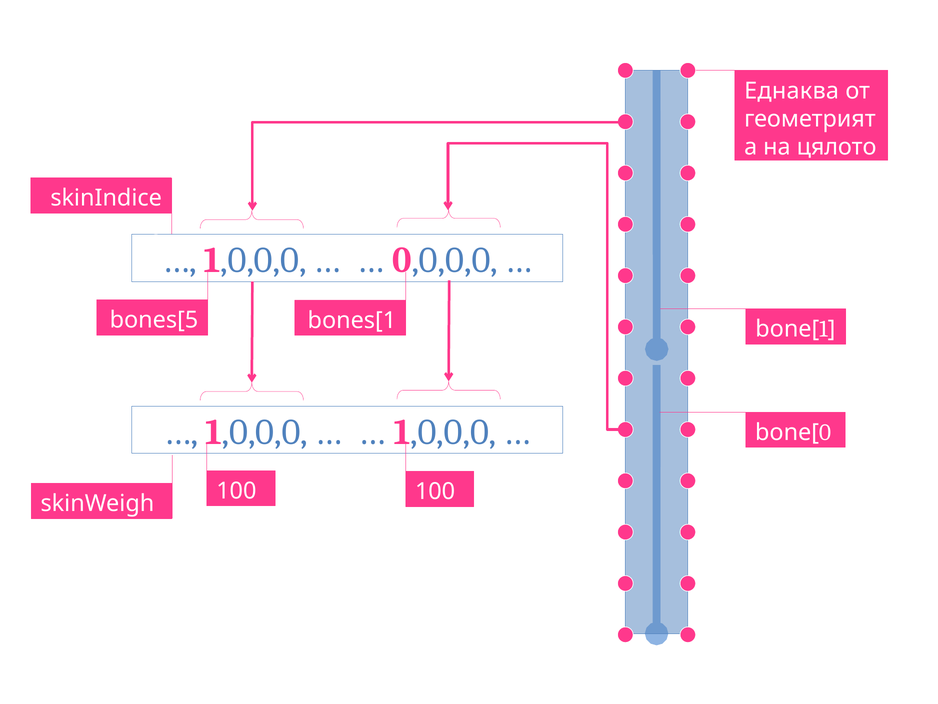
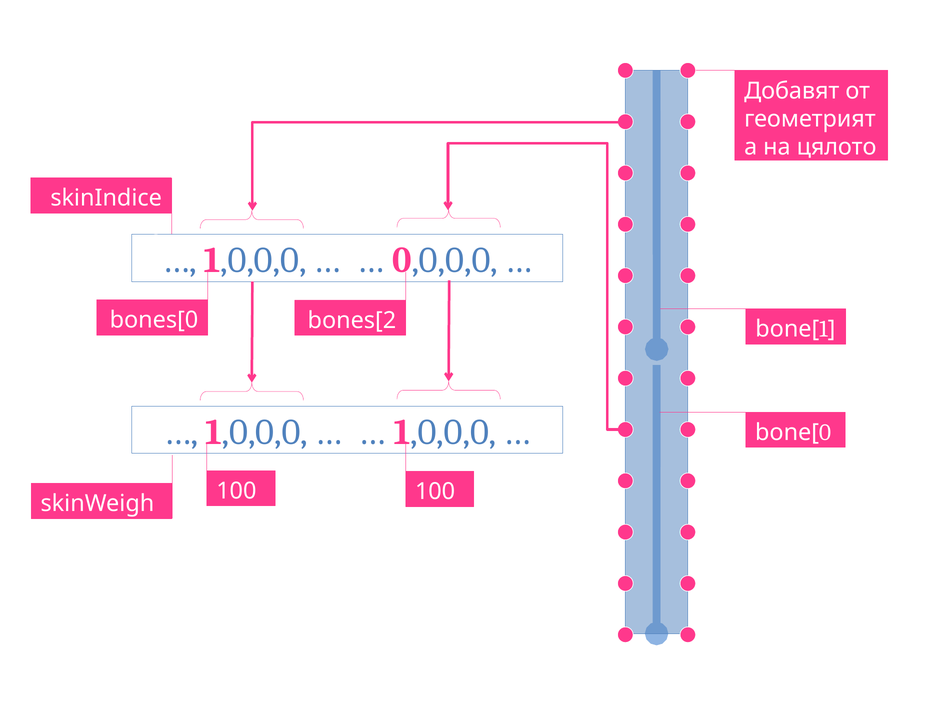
Еднаква: Еднаква -> Добавят
bones[5: bones[5 -> bones[0
bones[1: bones[1 -> bones[2
